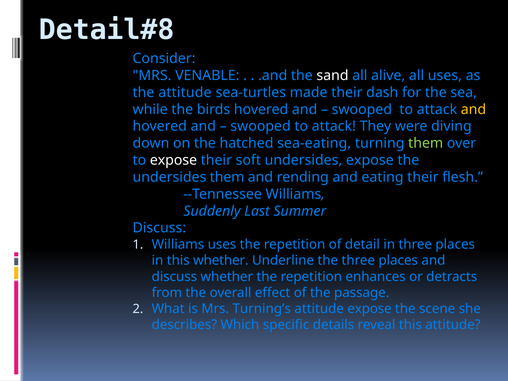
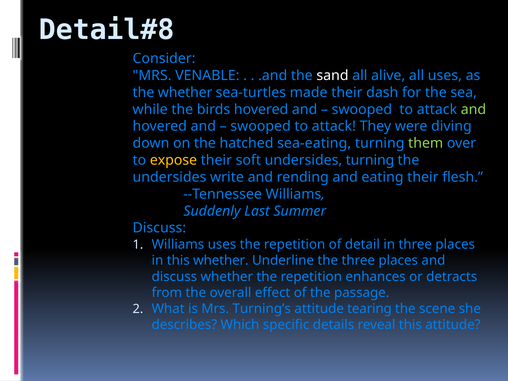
the attitude: attitude -> whether
and at (473, 109) colour: yellow -> light green
expose at (173, 160) colour: white -> yellow
undersides expose: expose -> turning
undersides them: them -> write
attitude expose: expose -> tearing
